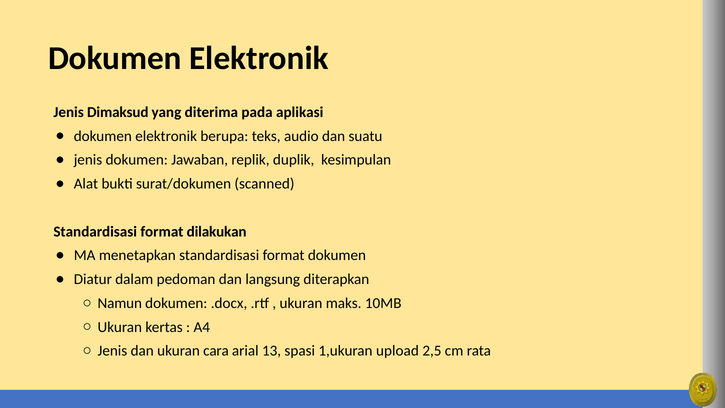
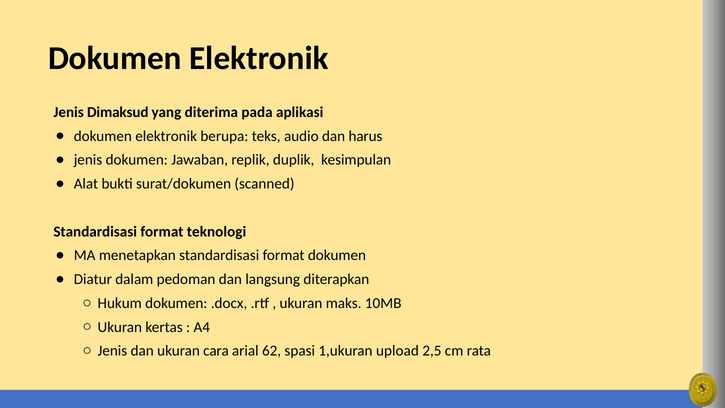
suatu: suatu -> harus
dilakukan: dilakukan -> teknologi
Namun: Namun -> Hukum
13: 13 -> 62
